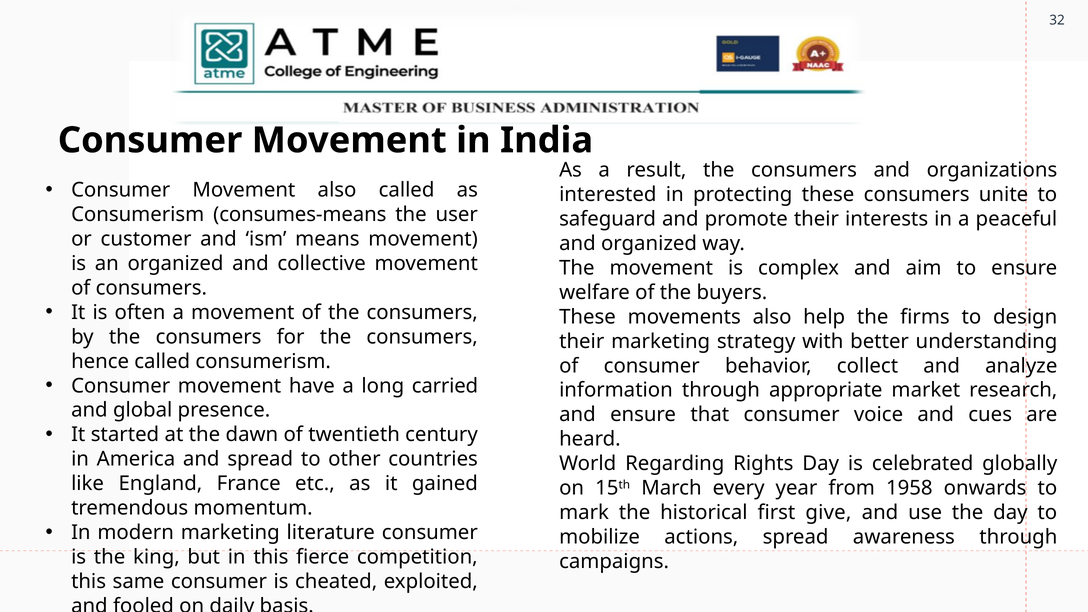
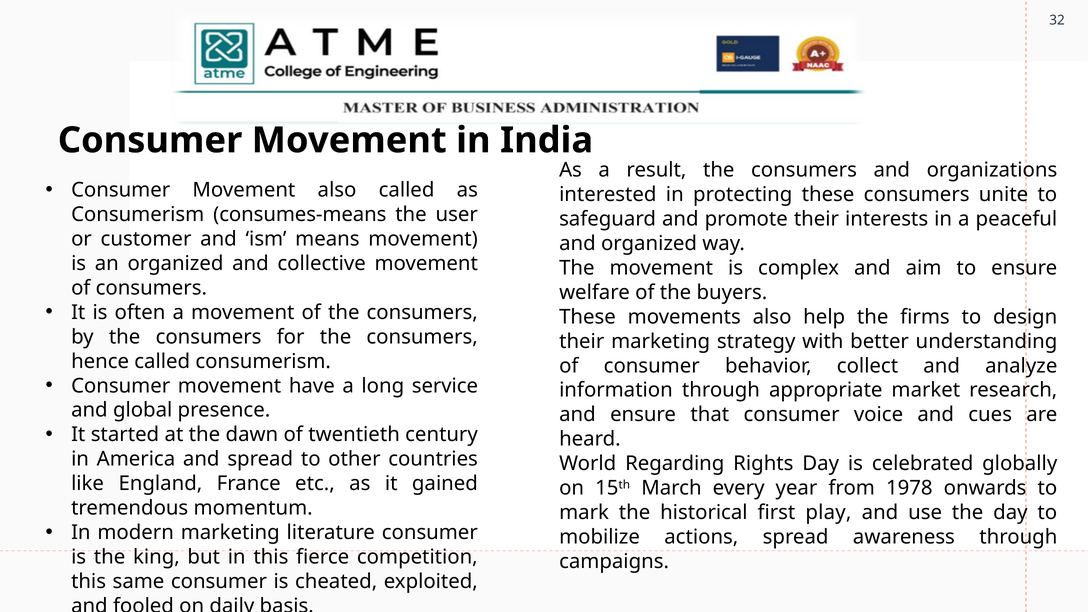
carried: carried -> service
1958: 1958 -> 1978
give: give -> play
